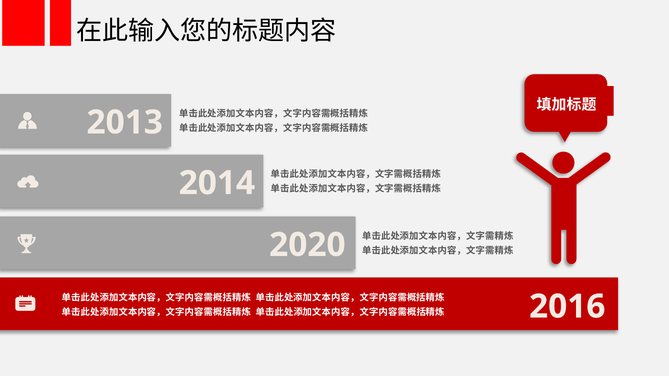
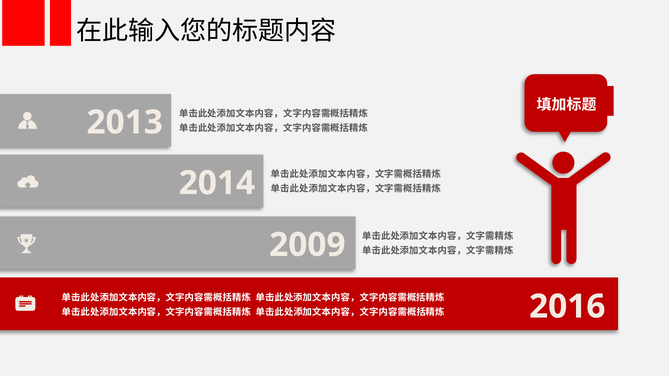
2020: 2020 -> 2009
